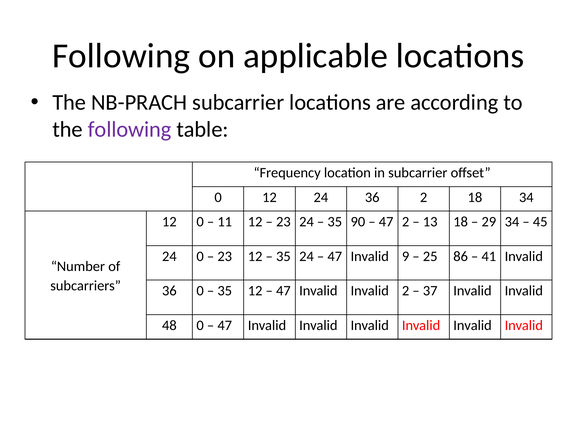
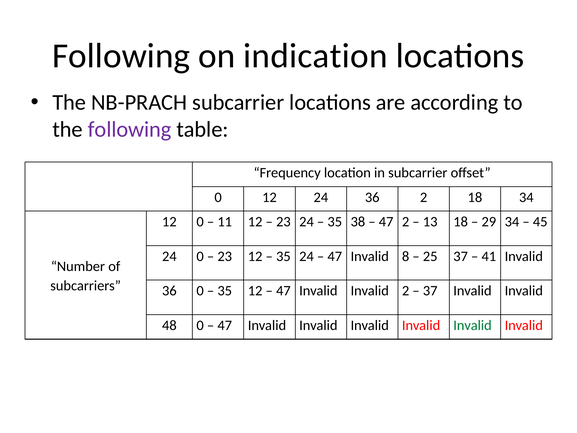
applicable: applicable -> indication
90: 90 -> 38
9: 9 -> 8
25 86: 86 -> 37
Invalid at (472, 325) colour: black -> green
